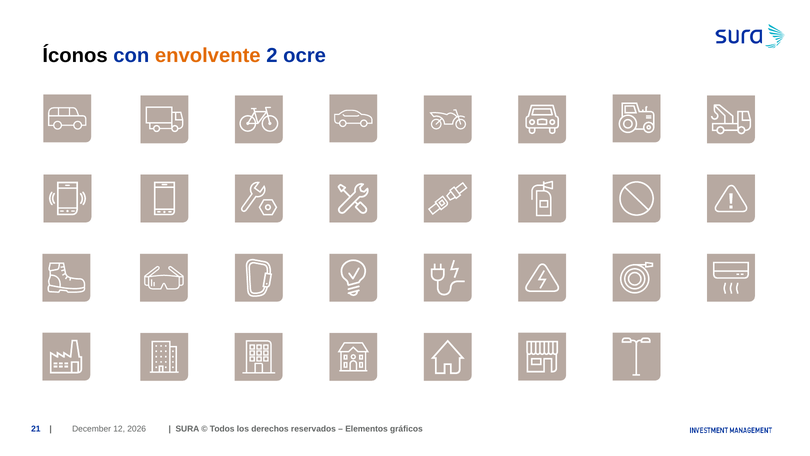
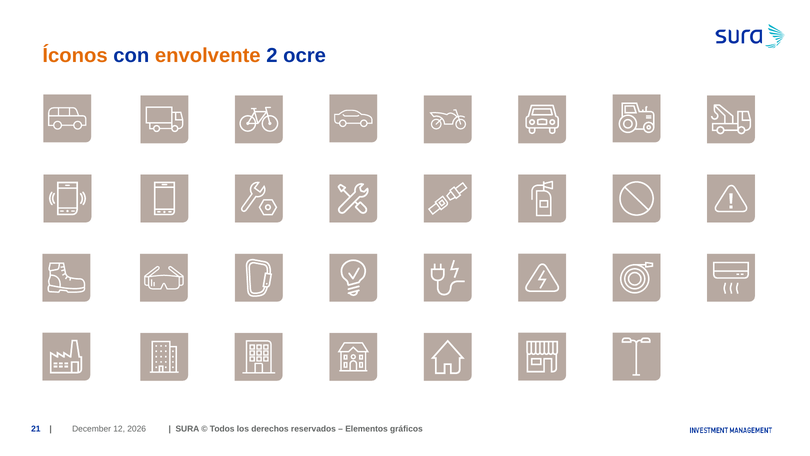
Íconos colour: black -> orange
